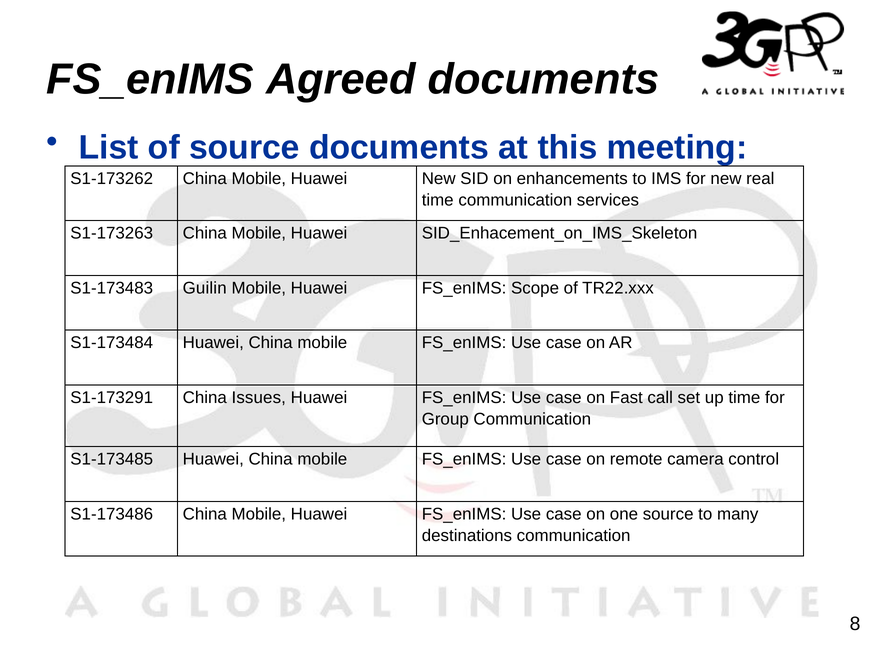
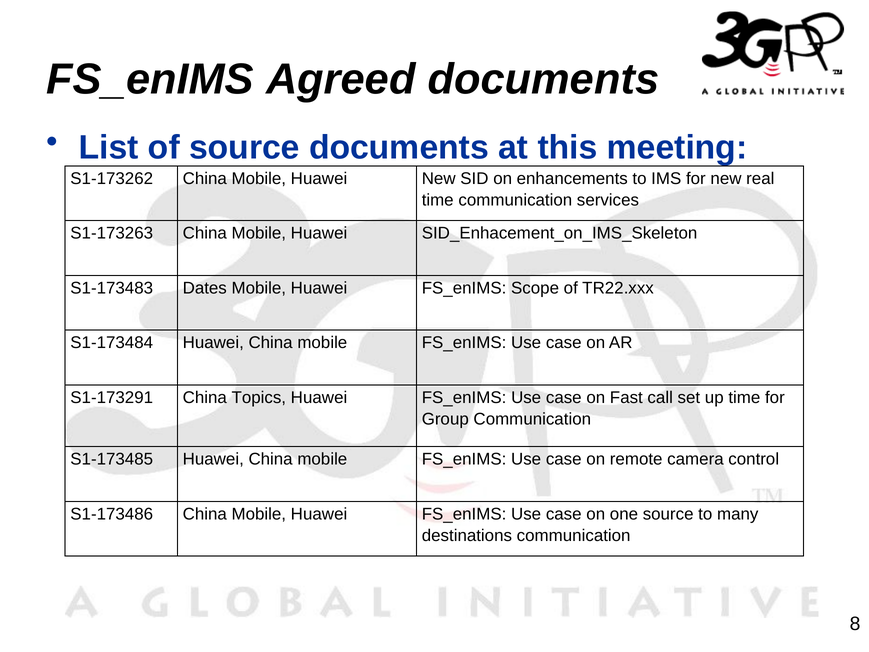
Guilin: Guilin -> Dates
Issues: Issues -> Topics
